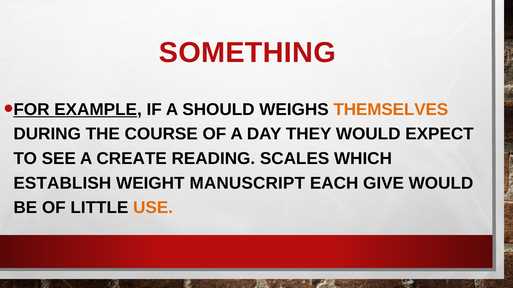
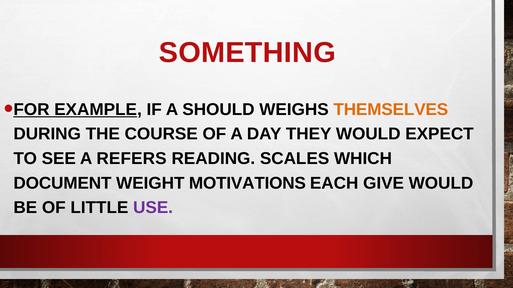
CREATE: CREATE -> REFERS
ESTABLISH: ESTABLISH -> DOCUMENT
MANUSCRIPT: MANUSCRIPT -> MOTIVATIONS
USE colour: orange -> purple
